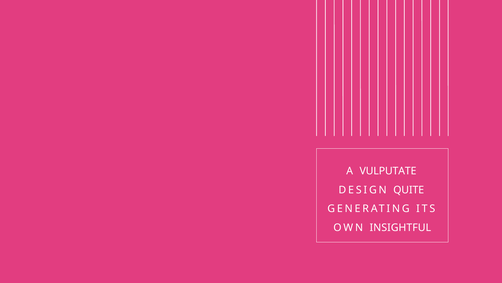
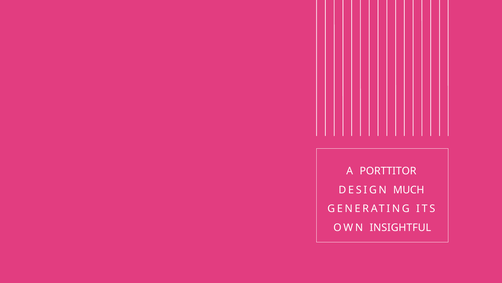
VULPUTATE: VULPUTATE -> PORTTITOR
QUITE: QUITE -> MUCH
